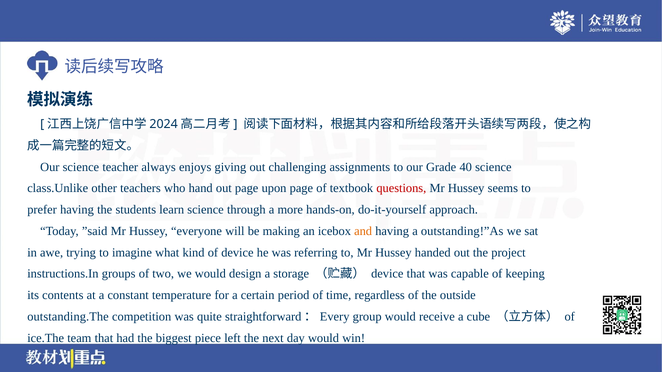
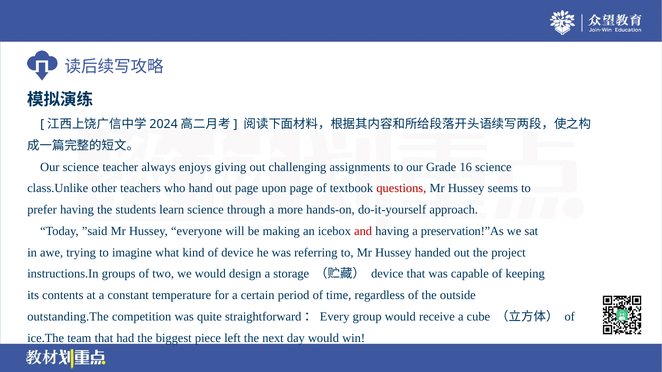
40: 40 -> 16
and colour: orange -> red
outstanding!”As: outstanding!”As -> preservation!”As
